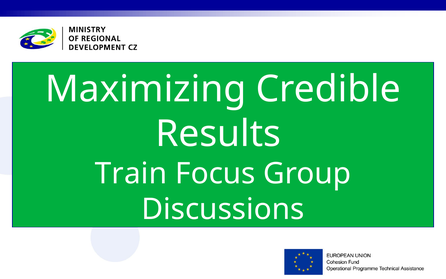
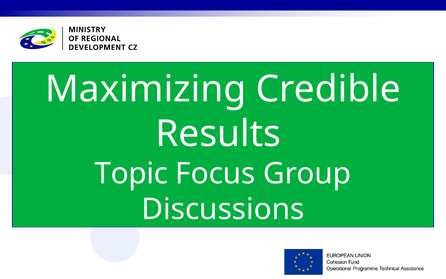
Train: Train -> Topic
